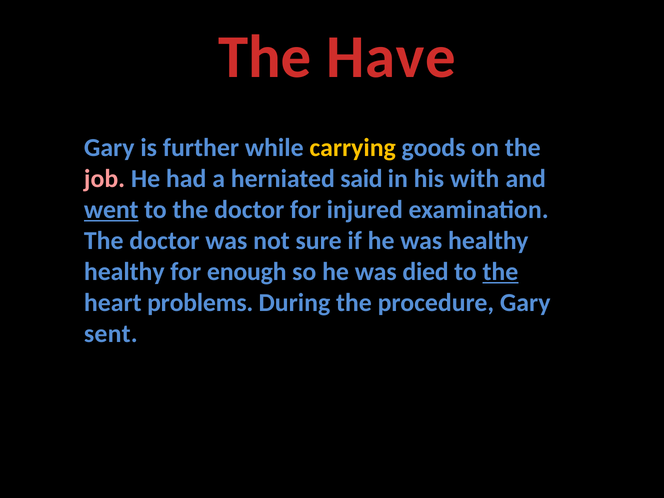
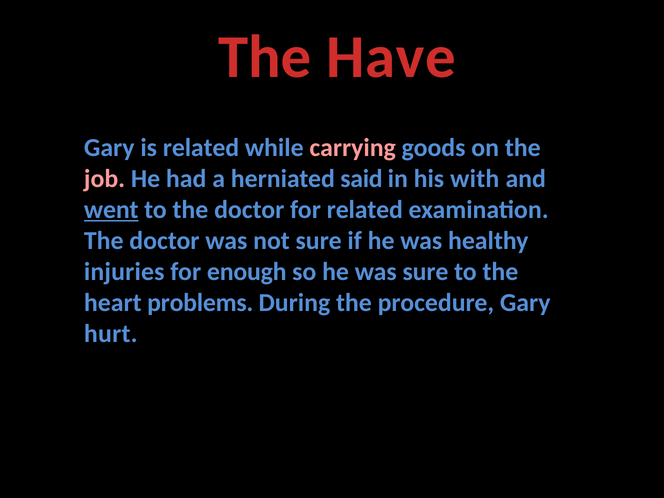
is further: further -> related
carrying colour: yellow -> pink
for injured: injured -> related
healthy at (124, 272): healthy -> injuries
was died: died -> sure
the at (500, 272) underline: present -> none
sent: sent -> hurt
